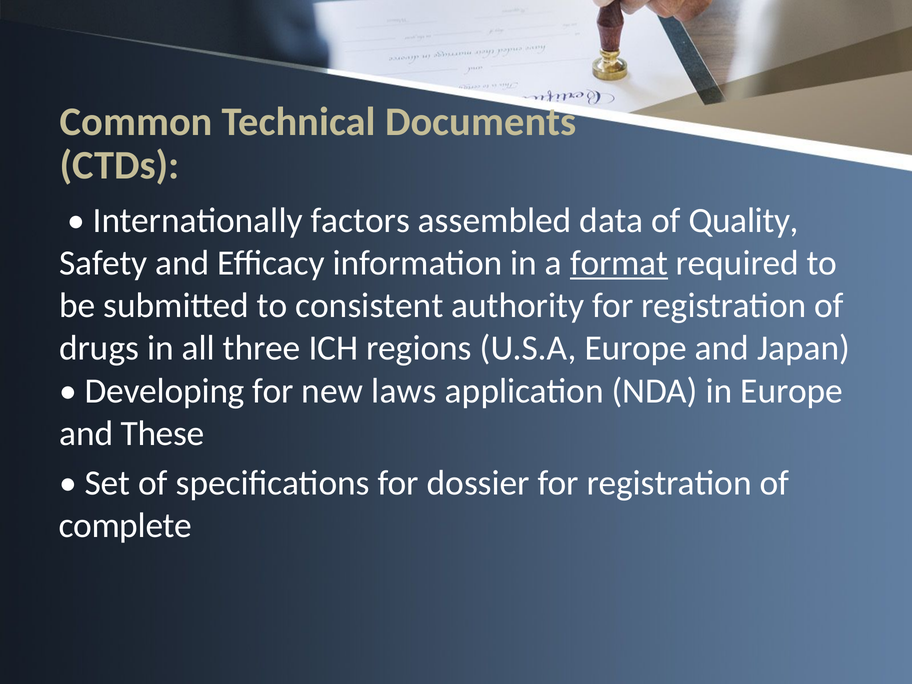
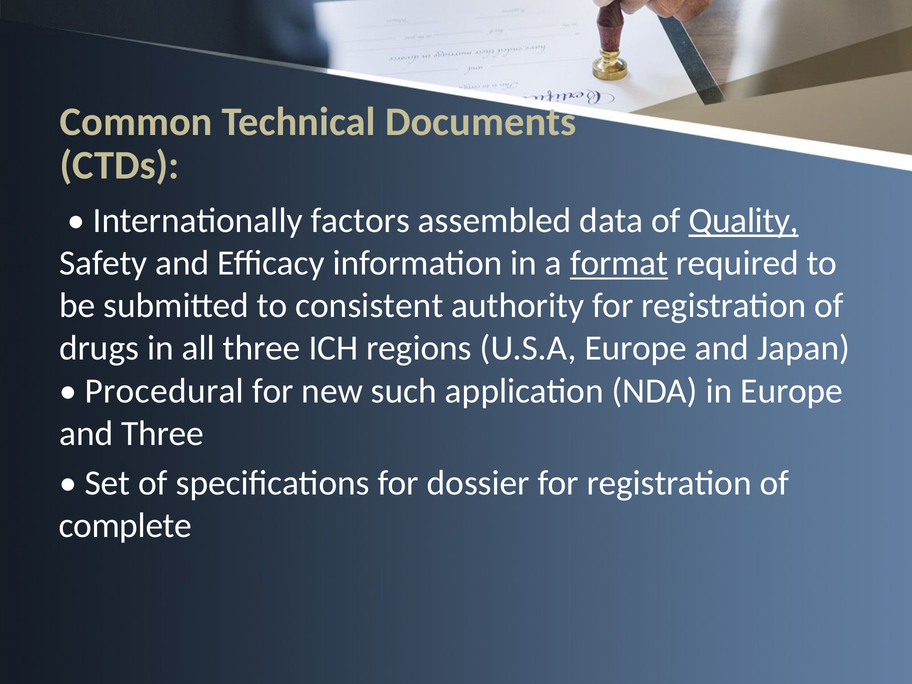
Quality underline: none -> present
Developing: Developing -> Procedural
laws: laws -> such
and These: These -> Three
